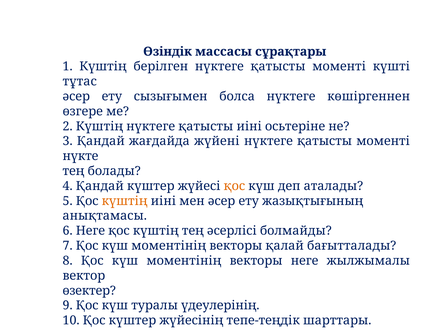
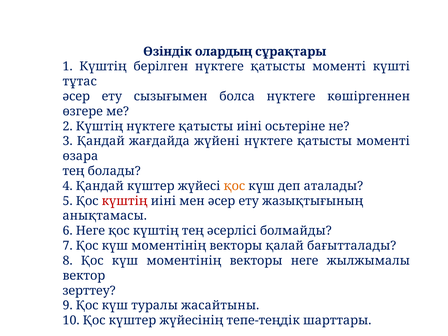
массасы: массасы -> олардың
нүкте: нүкте -> өзара
күштің at (125, 201) colour: orange -> red
өзектер: өзектер -> зерттеу
үдеулерінің: үдеулерінің -> жасайтыны
